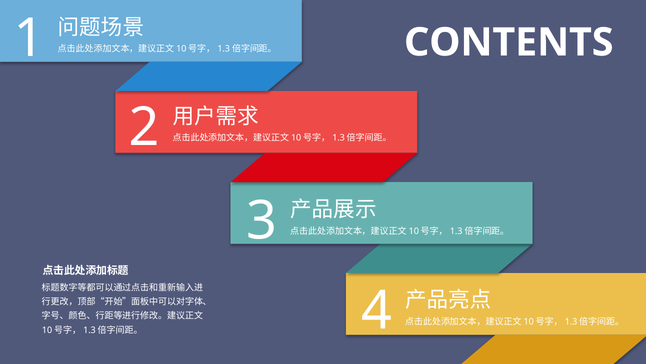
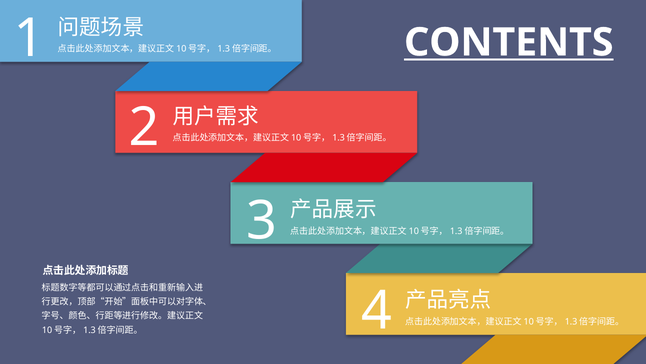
CONTENTS underline: none -> present
